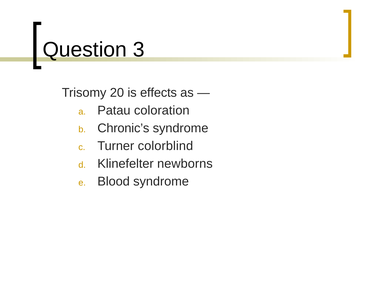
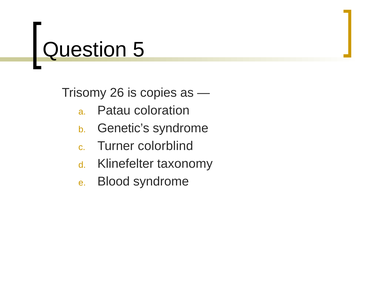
3: 3 -> 5
20: 20 -> 26
effects: effects -> copies
Chronic’s: Chronic’s -> Genetic’s
newborns: newborns -> taxonomy
